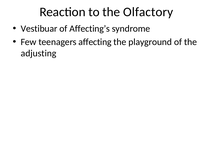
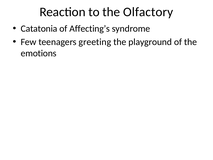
Vestibuar: Vestibuar -> Catatonia
affecting: affecting -> greeting
adjusting: adjusting -> emotions
